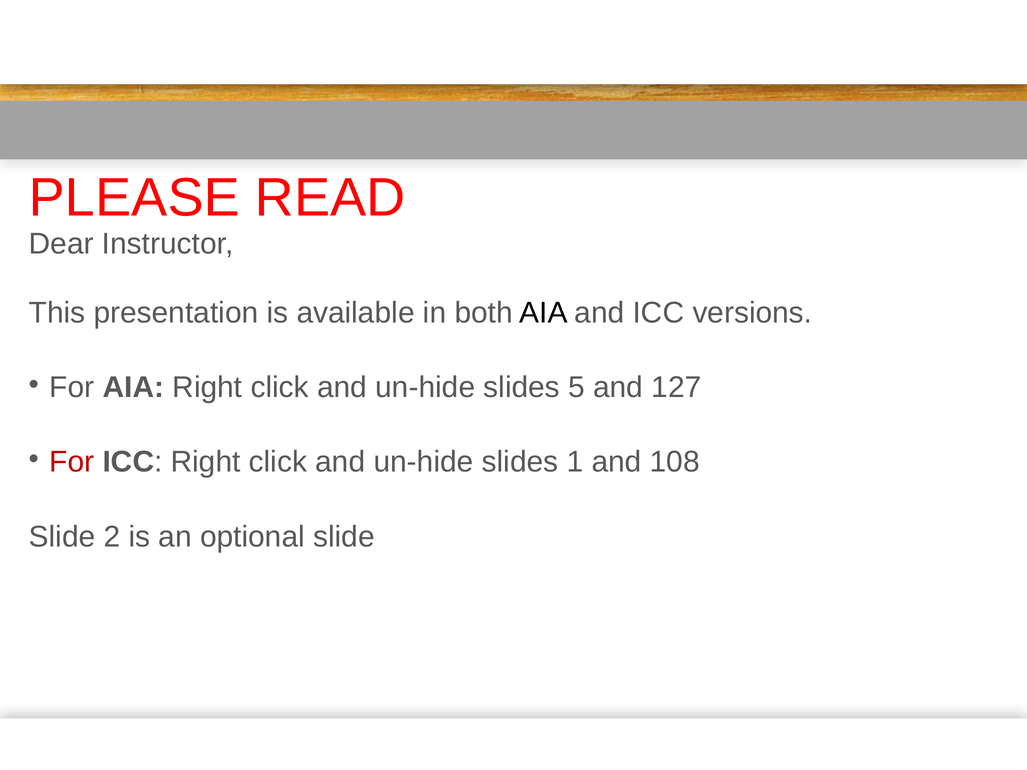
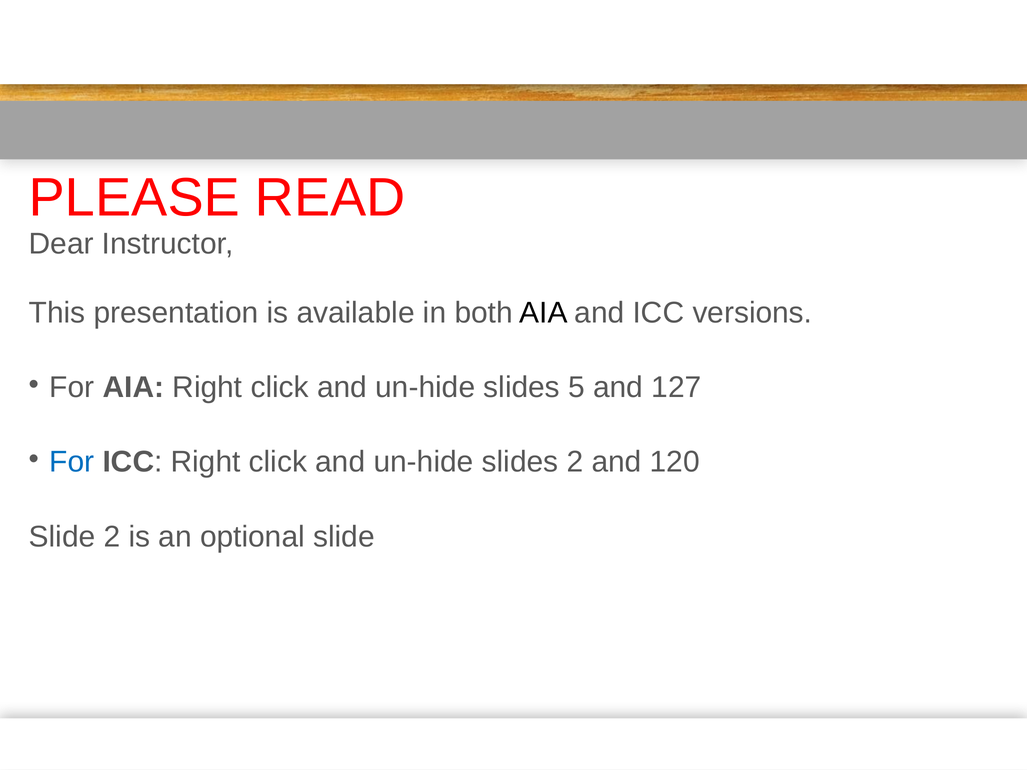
For at (72, 462) colour: red -> blue
slides 1: 1 -> 2
108: 108 -> 120
